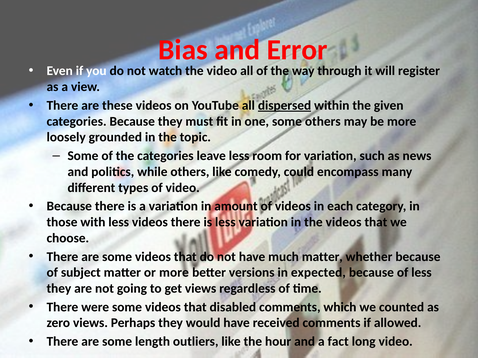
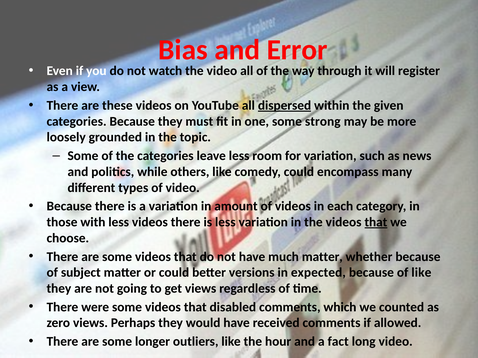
some others: others -> strong
that at (376, 222) underline: none -> present
or more: more -> could
of less: less -> like
length: length -> longer
